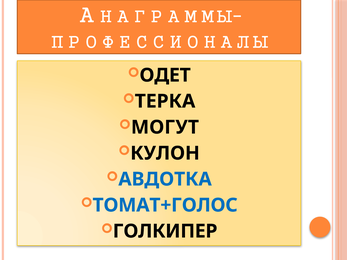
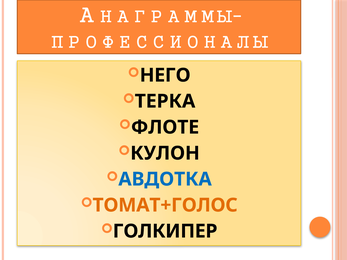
ОДЕТ: ОДЕТ -> НЕГО
МОГУТ: МОГУТ -> ФЛОТЕ
ТОМАТ+ГОЛОС colour: blue -> orange
